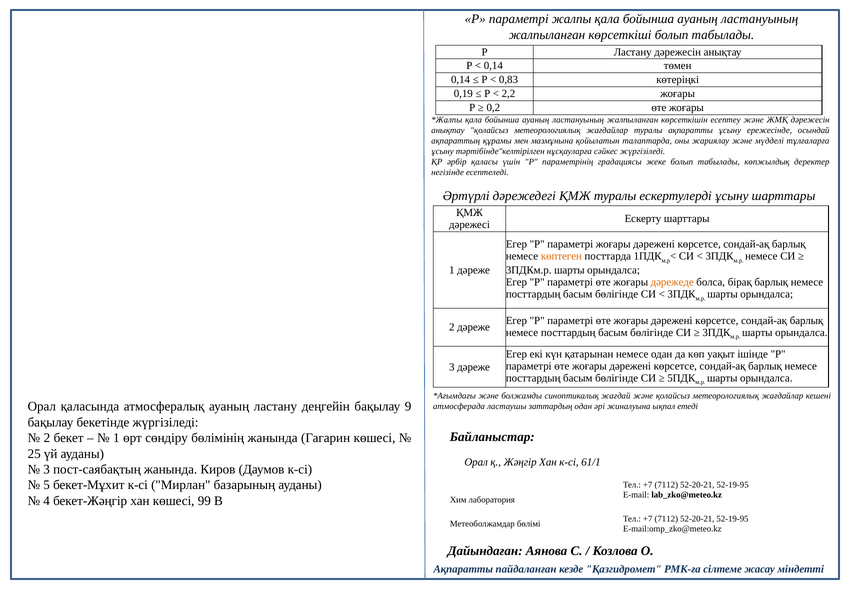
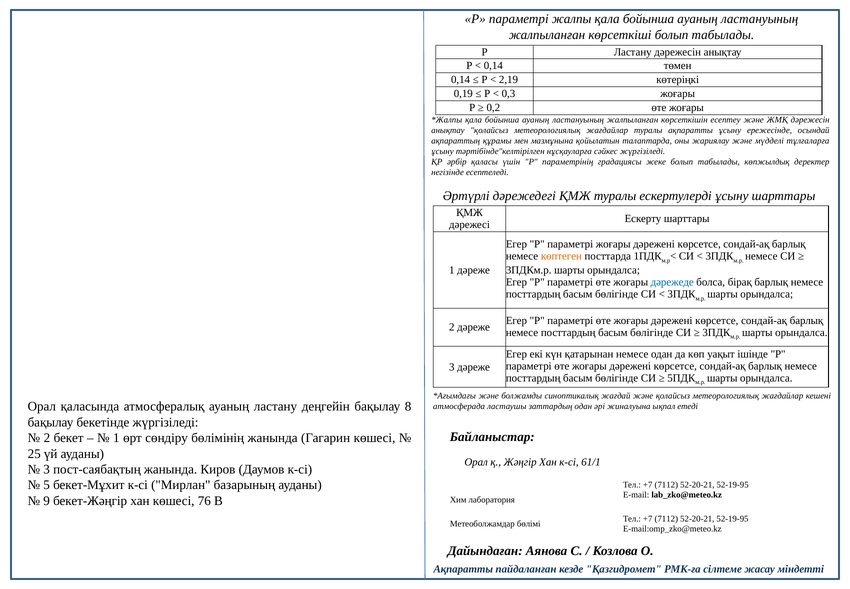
0,83: 0,83 -> 2,19
2,2: 2,2 -> 0,3
дәрежеде colour: orange -> blue
9: 9 -> 8
4: 4 -> 9
99: 99 -> 76
